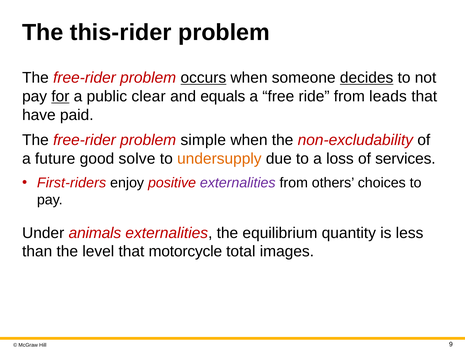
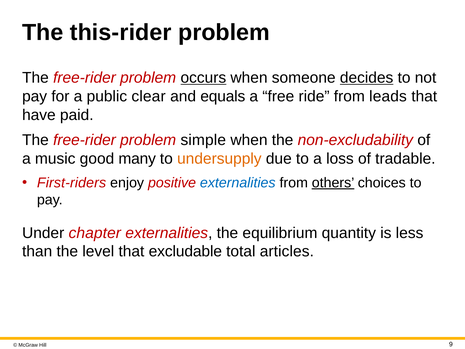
for underline: present -> none
future: future -> music
solve: solve -> many
services: services -> tradable
externalities at (238, 183) colour: purple -> blue
others underline: none -> present
animals: animals -> chapter
motorcycle: motorcycle -> excludable
images: images -> articles
